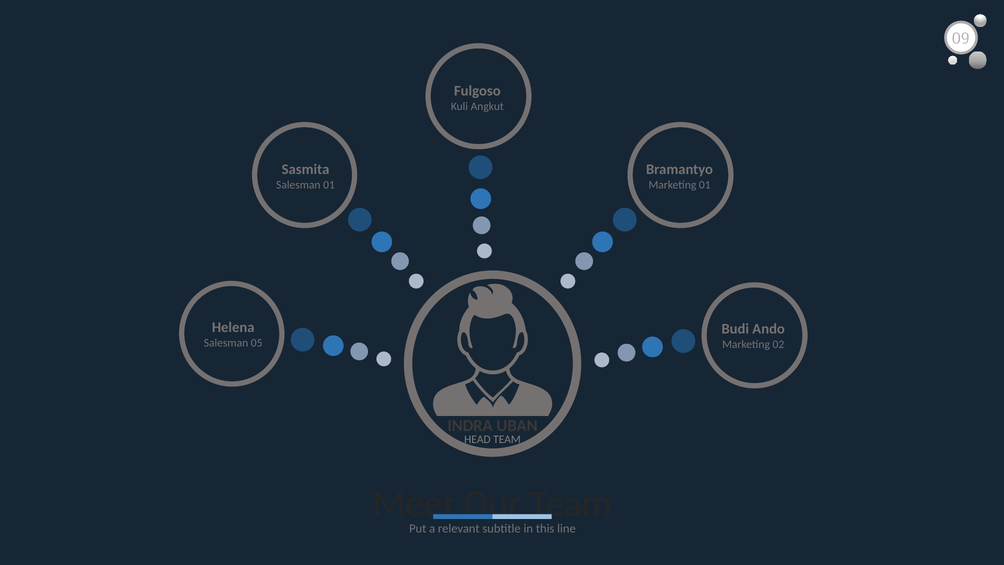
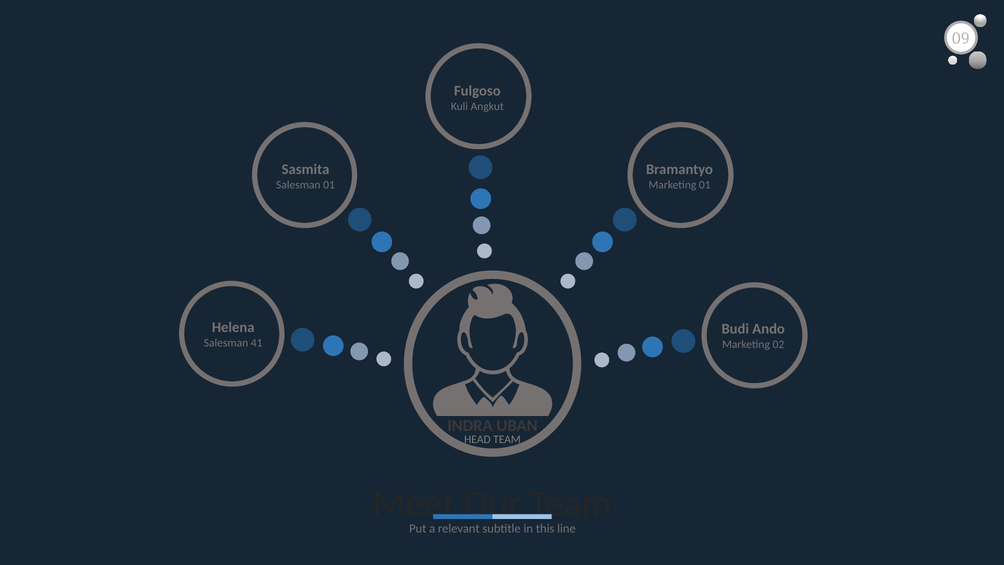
05: 05 -> 41
